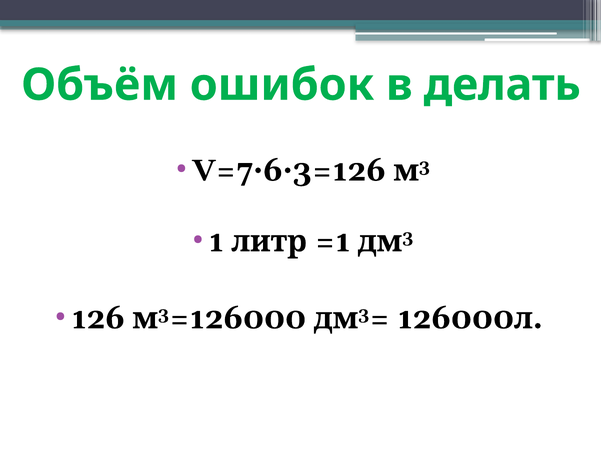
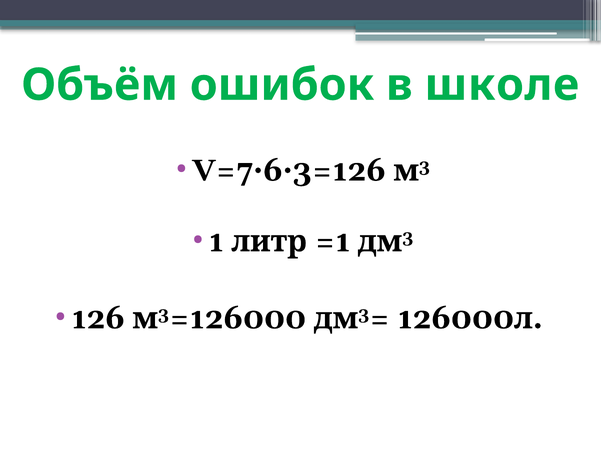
делать: делать -> школе
